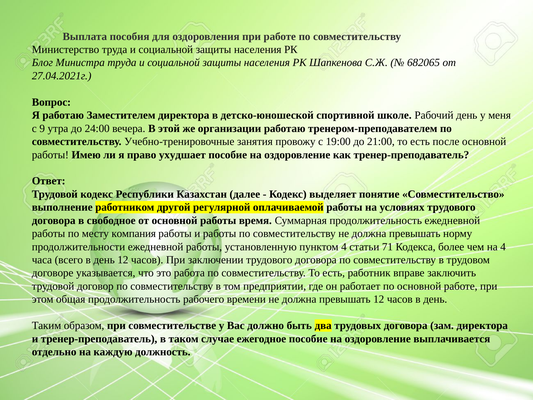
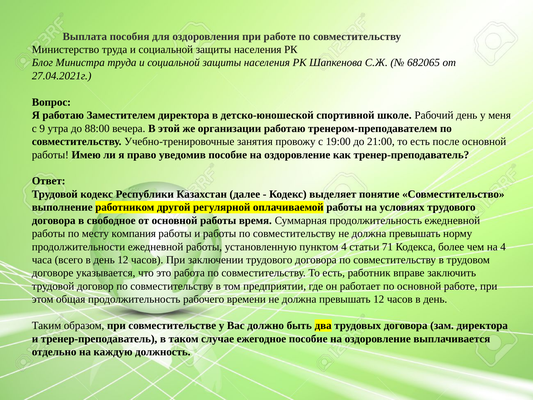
24:00: 24:00 -> 88:00
ухудшает: ухудшает -> уведомив
